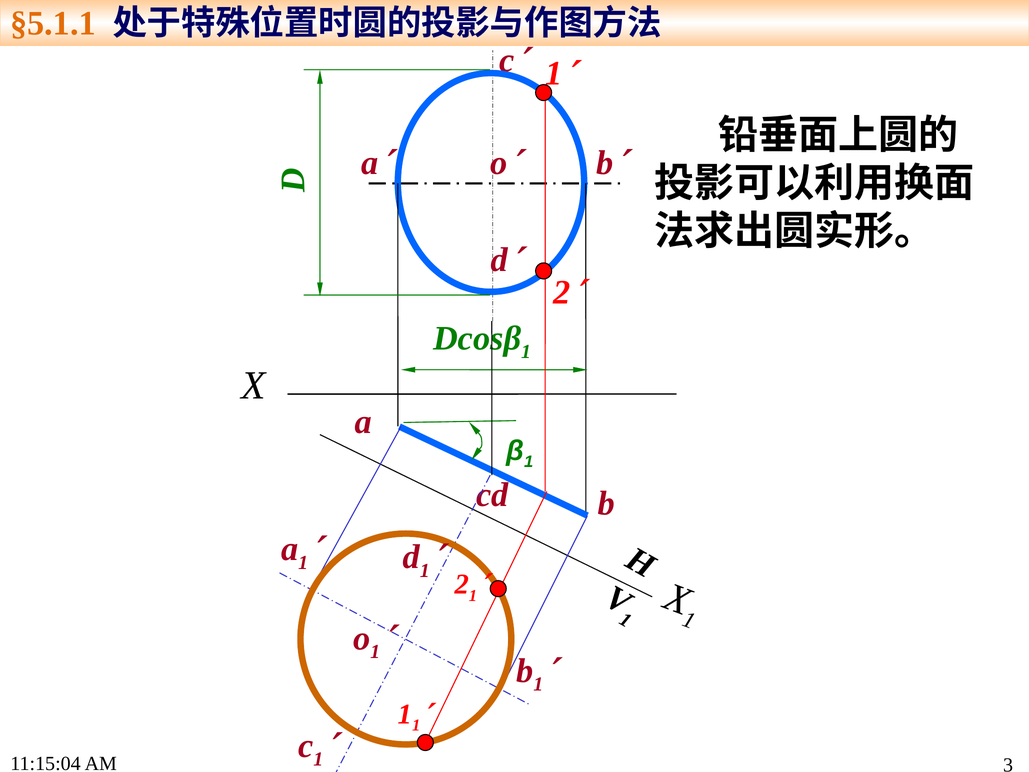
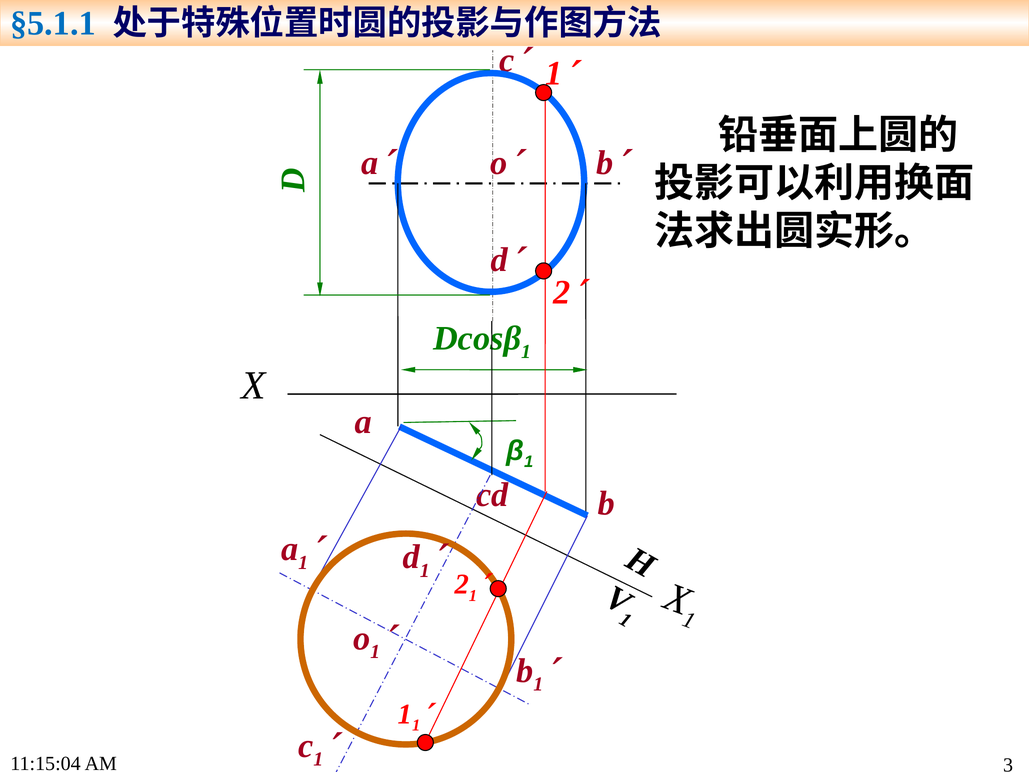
§5.1.1 colour: orange -> blue
